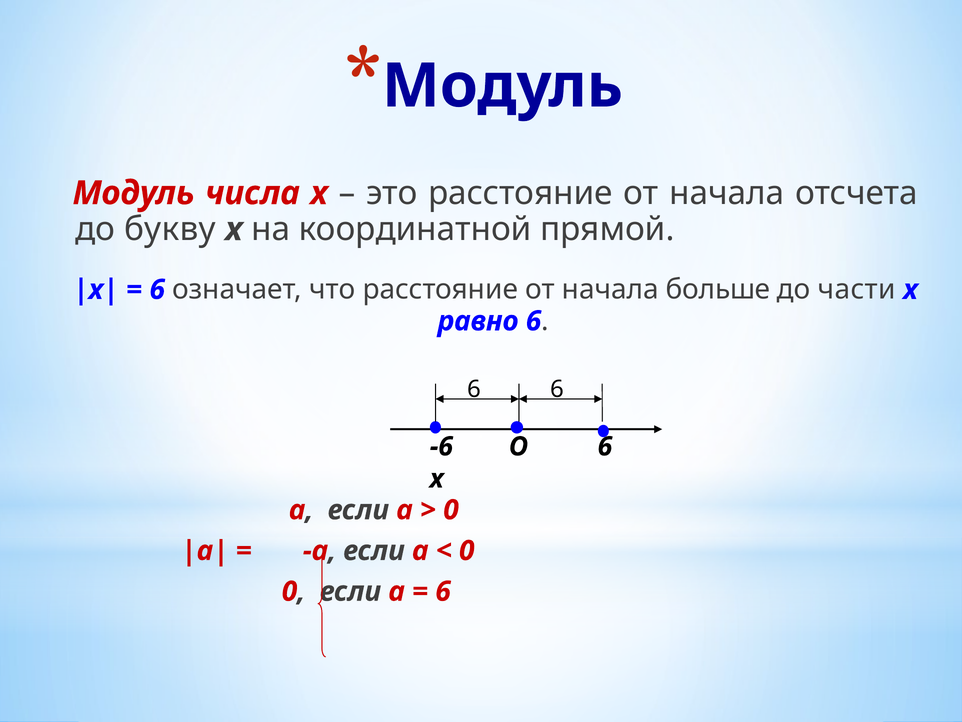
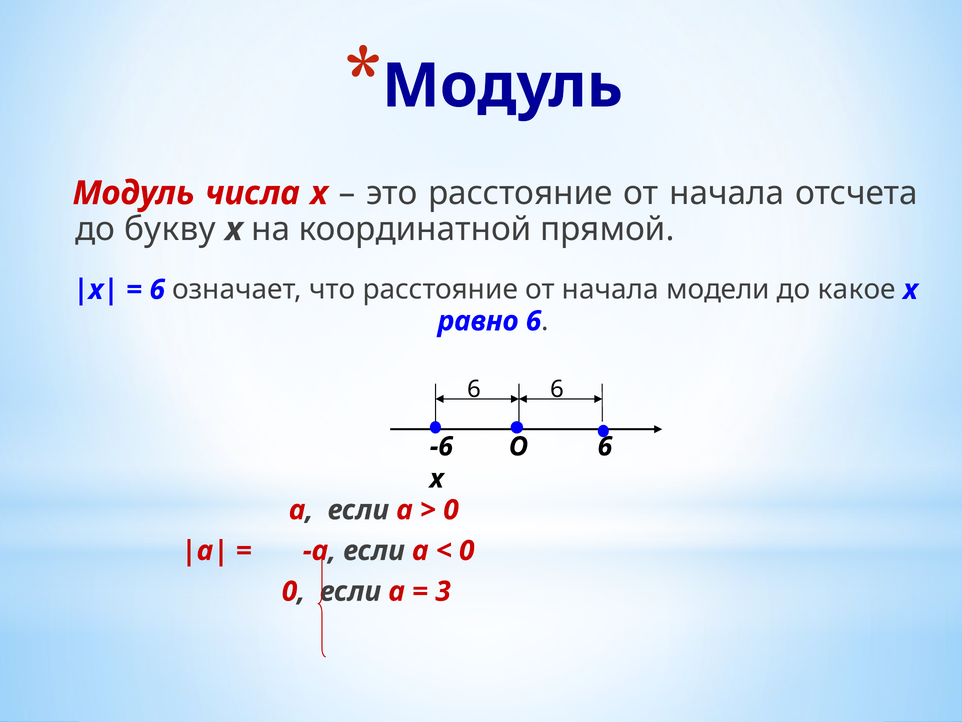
больше: больше -> модели
части: части -> какое
6 at (443, 591): 6 -> 3
